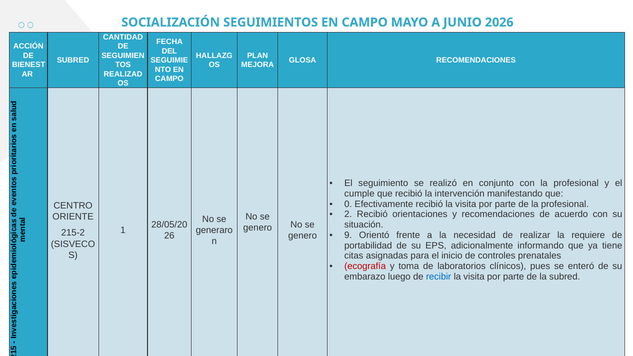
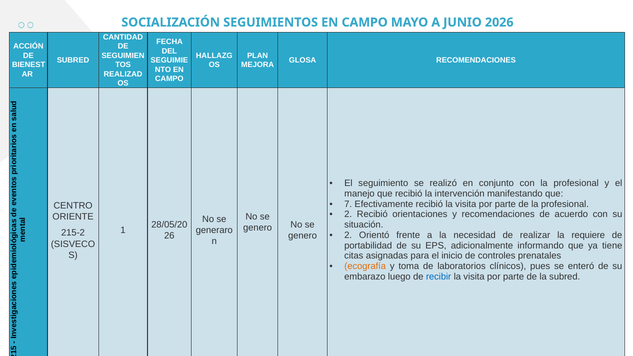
cumple: cumple -> manejo
0: 0 -> 7
9 at (348, 235): 9 -> 2
ecografía colour: red -> orange
